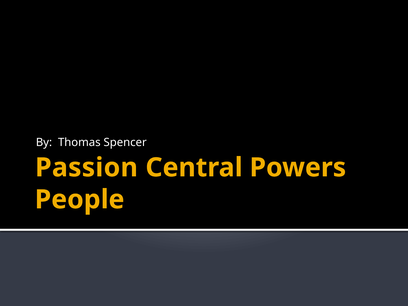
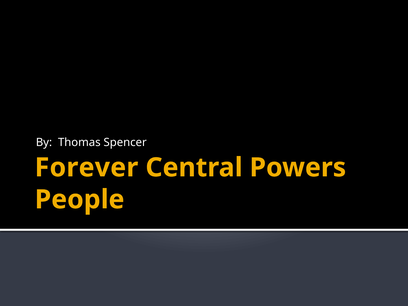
Passion: Passion -> Forever
